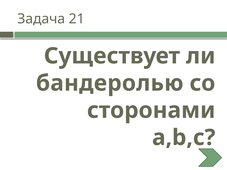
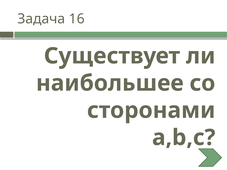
21: 21 -> 16
бандеролью: бандеролью -> наибольшее
